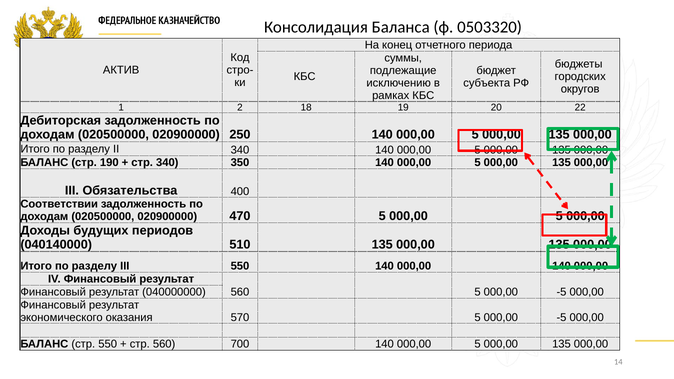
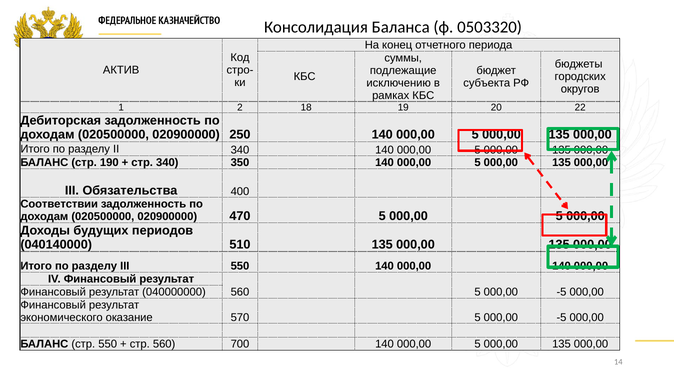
оказания: оказания -> оказание
